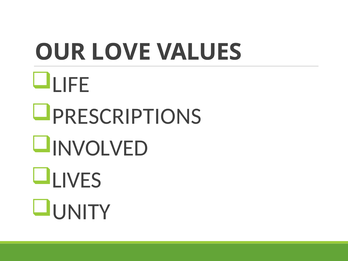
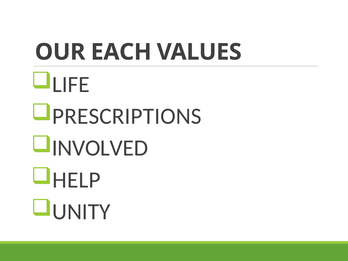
LOVE: LOVE -> EACH
LIVES: LIVES -> HELP
